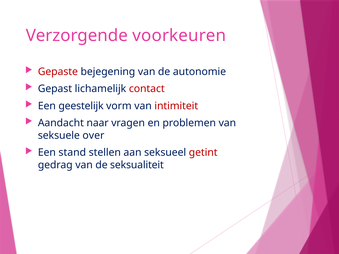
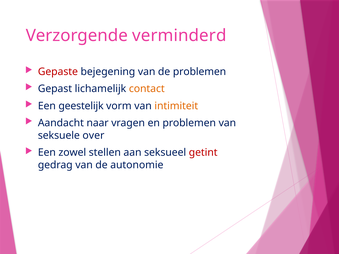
voorkeuren: voorkeuren -> verminderd
de autonomie: autonomie -> problemen
contact colour: red -> orange
intimiteit colour: red -> orange
stand: stand -> zowel
seksualiteit: seksualiteit -> autonomie
